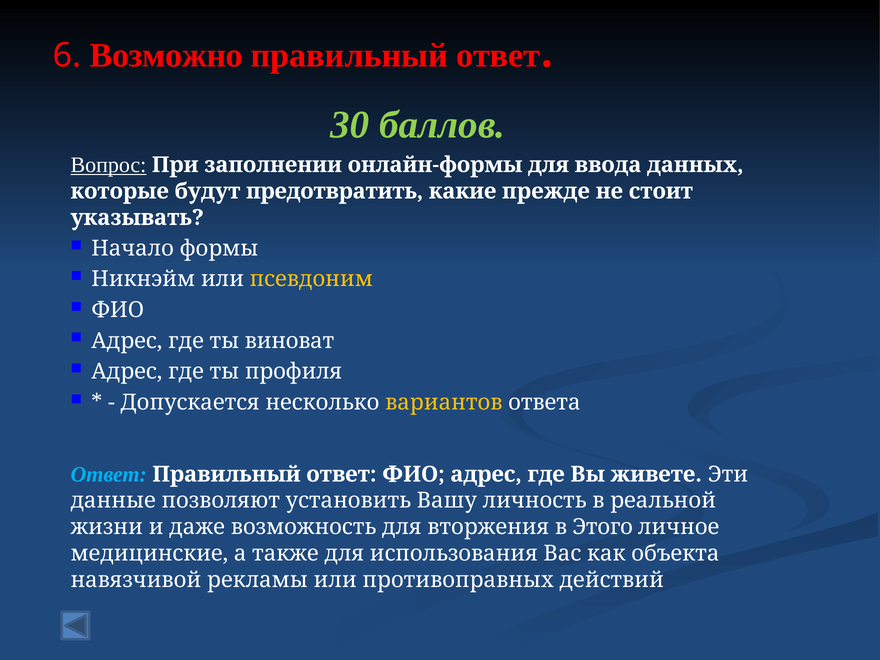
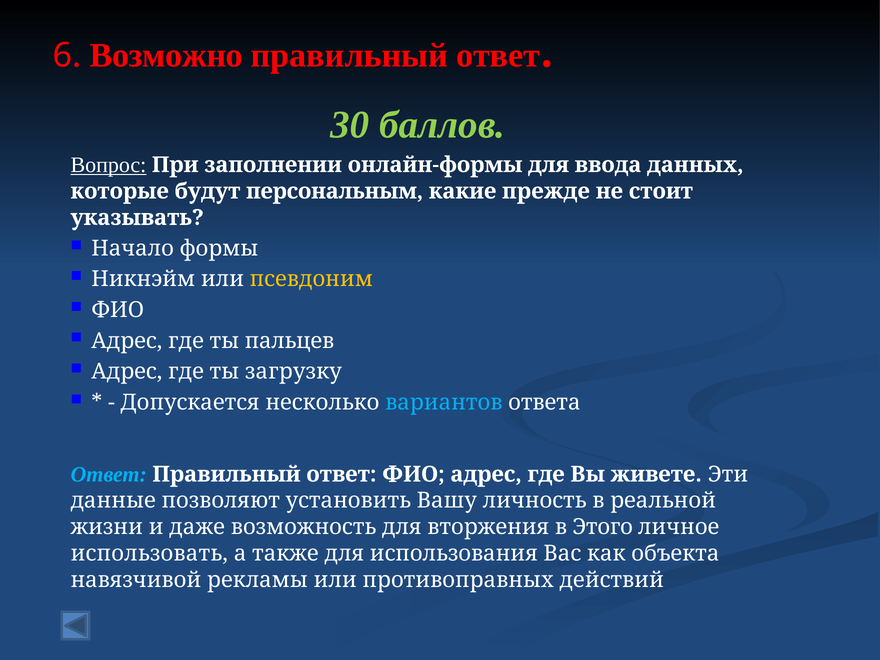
предотвратить: предотвратить -> персональным
виноват: виноват -> пальцев
профиля: профиля -> загрузку
вариантов colour: yellow -> light blue
медицинские: медицинские -> использовать
